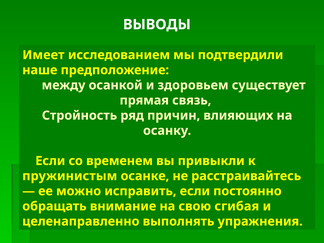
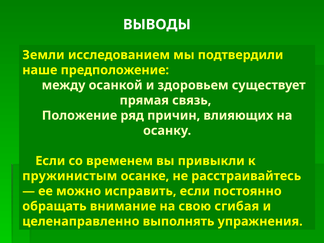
Имеет: Имеет -> Земли
Стройность: Стройность -> Положение
